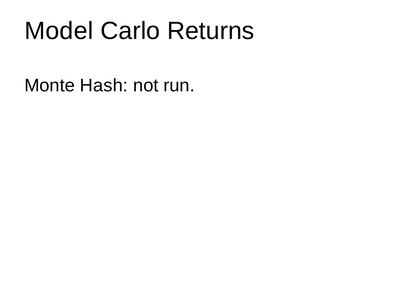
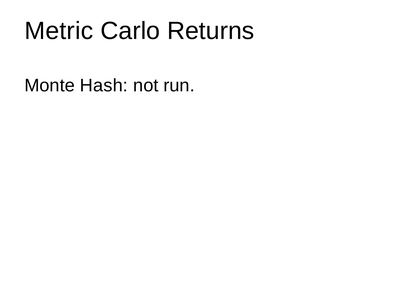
Model: Model -> Metric
